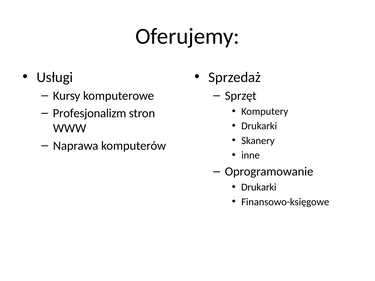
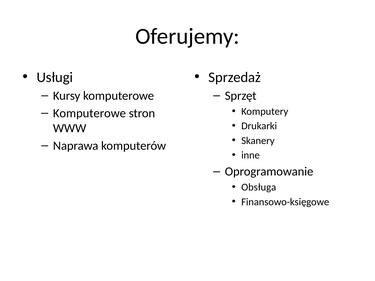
Profesjonalizm at (90, 113): Profesjonalizm -> Komputerowe
Drukarki at (259, 187): Drukarki -> Obsługa
